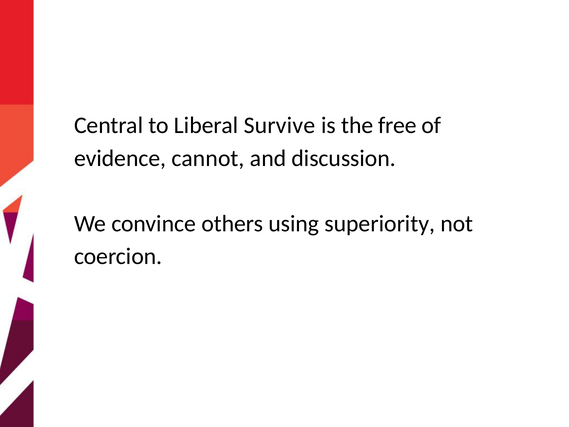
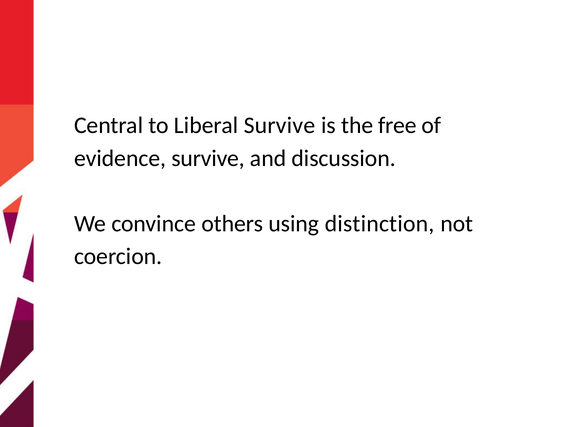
evidence cannot: cannot -> survive
superiority: superiority -> distinction
